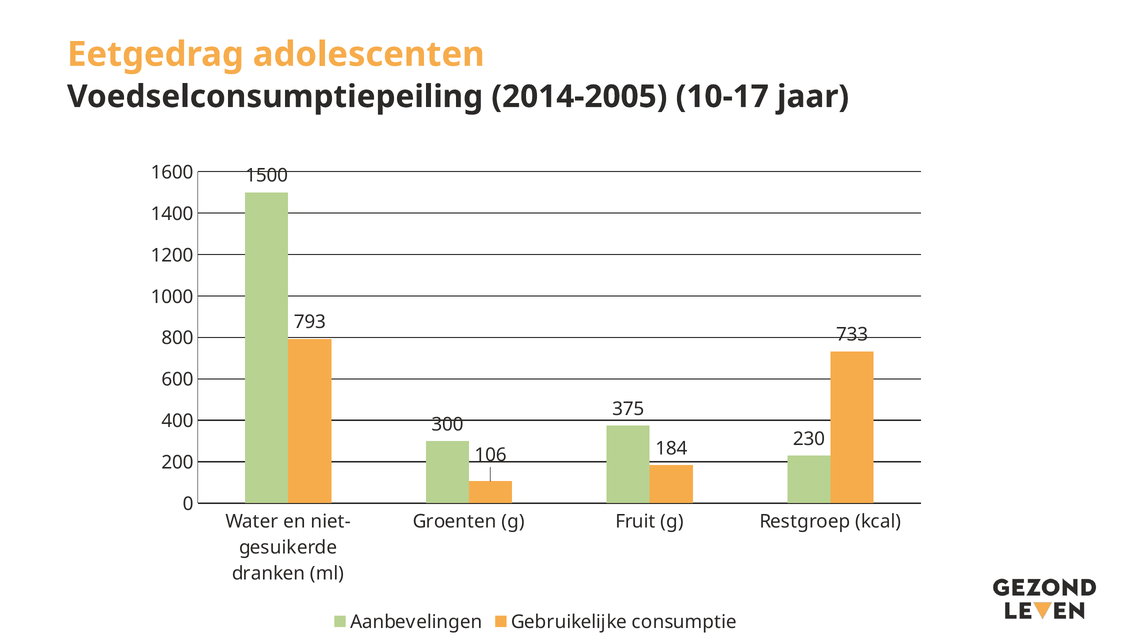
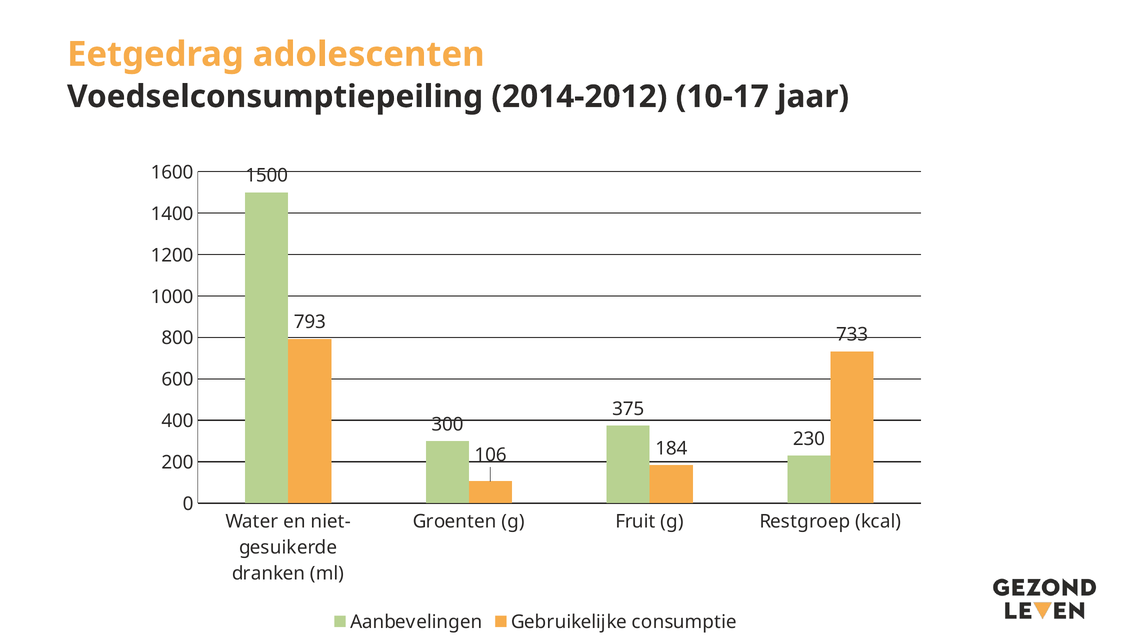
2014-2005: 2014-2005 -> 2014-2012
